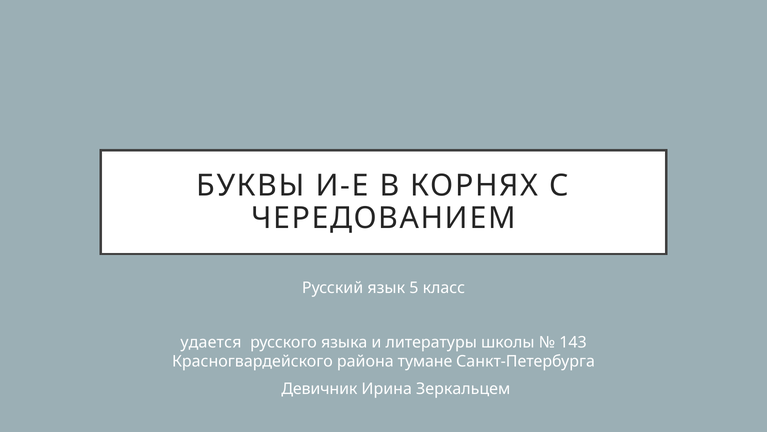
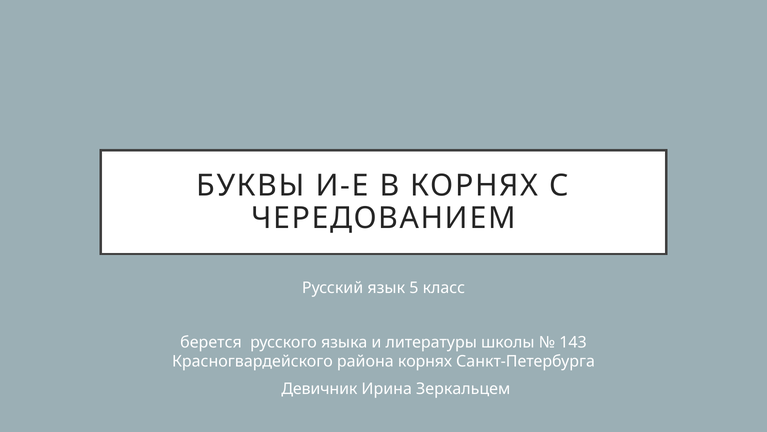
удается: удается -> берется
района тумане: тумане -> корнях
